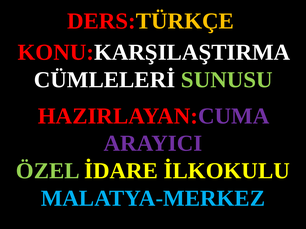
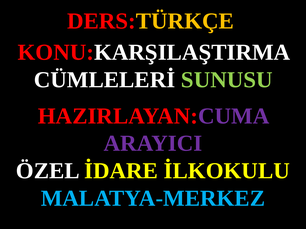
ÖZEL colour: light green -> white
